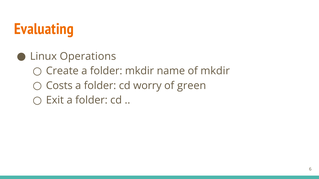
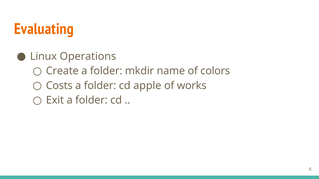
of mkdir: mkdir -> colors
worry: worry -> apple
green: green -> works
